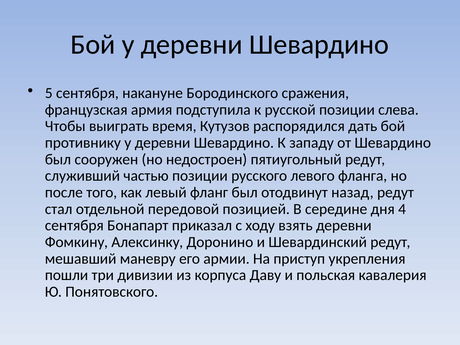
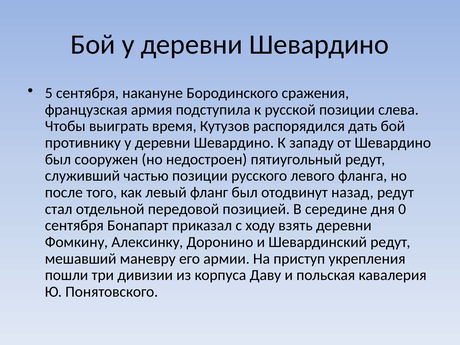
4: 4 -> 0
